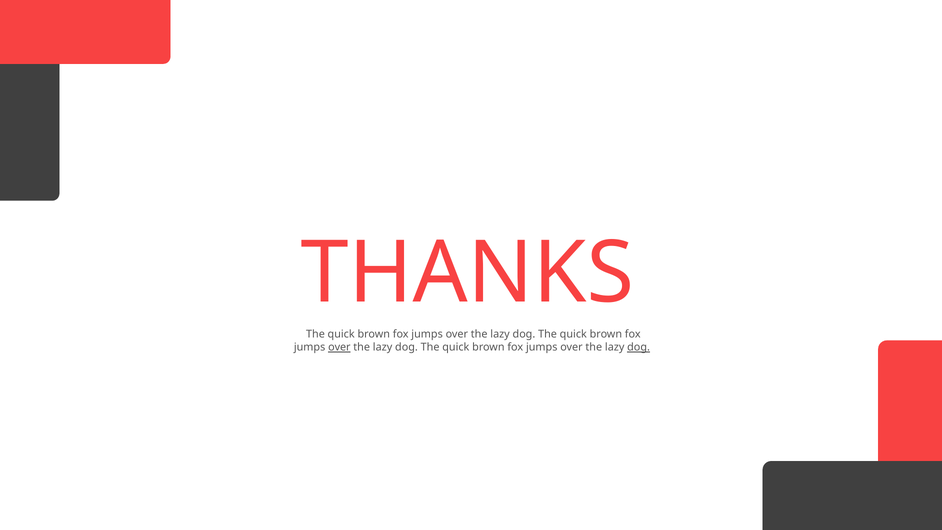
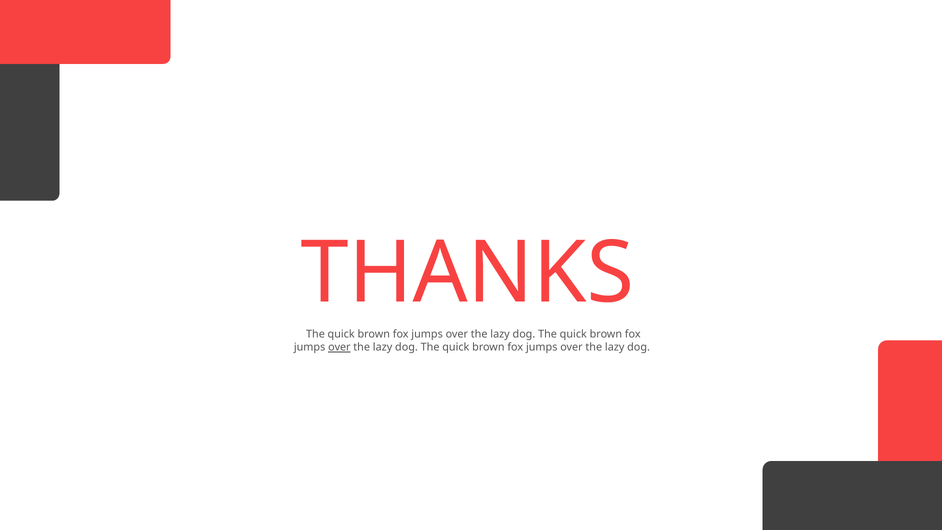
dog at (639, 347) underline: present -> none
